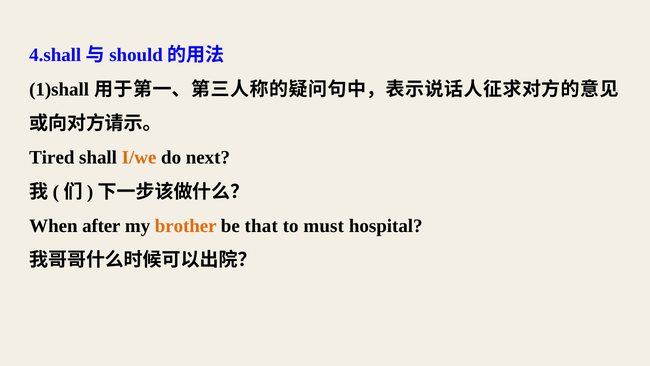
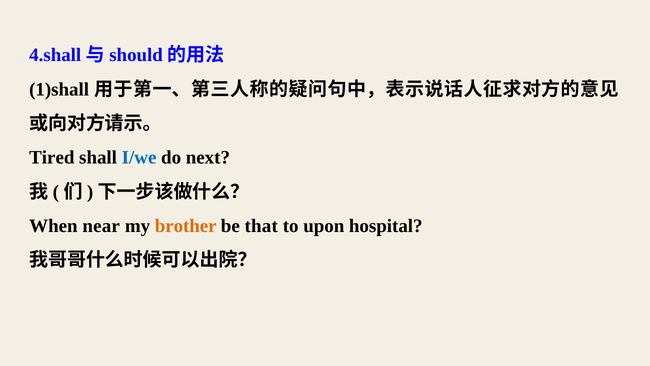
I/we colour: orange -> blue
after: after -> near
must: must -> upon
